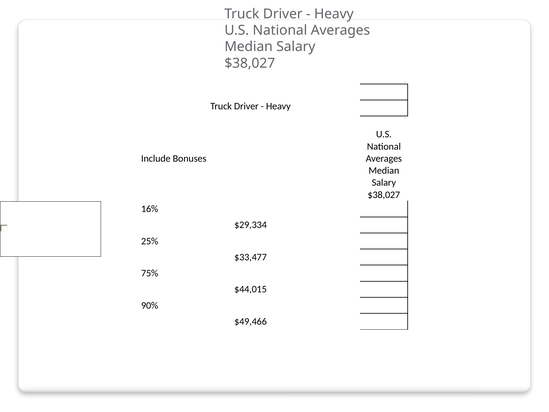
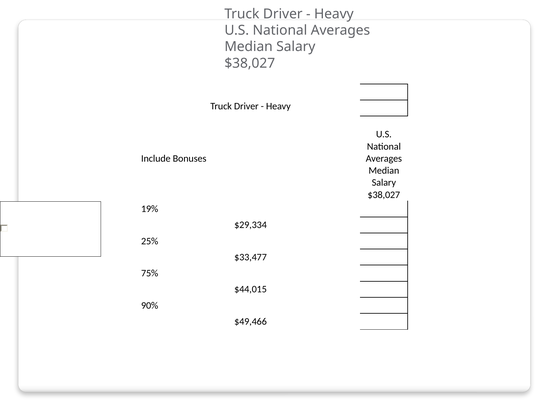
16%: 16% -> 19%
